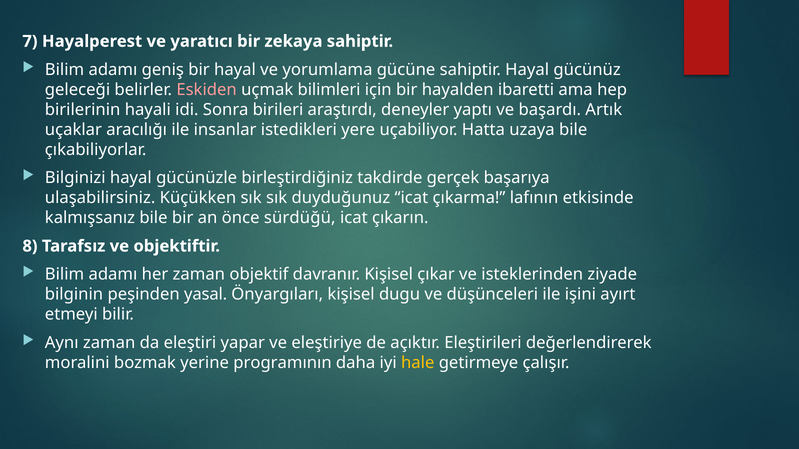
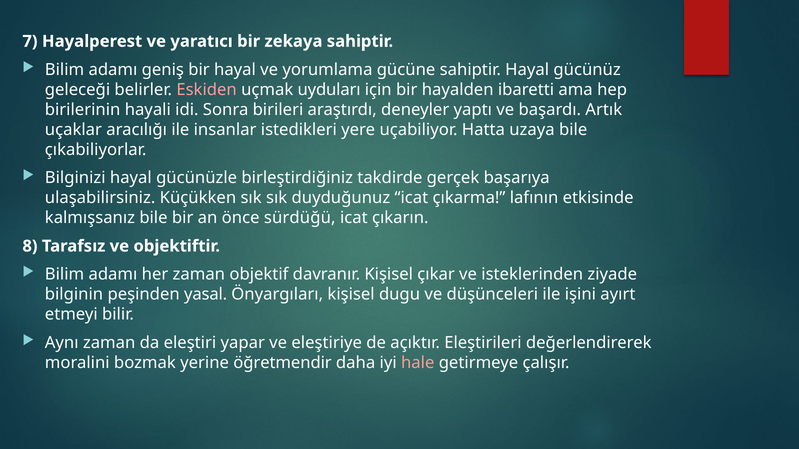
bilimleri: bilimleri -> uyduları
programının: programının -> öğretmendir
hale colour: yellow -> pink
